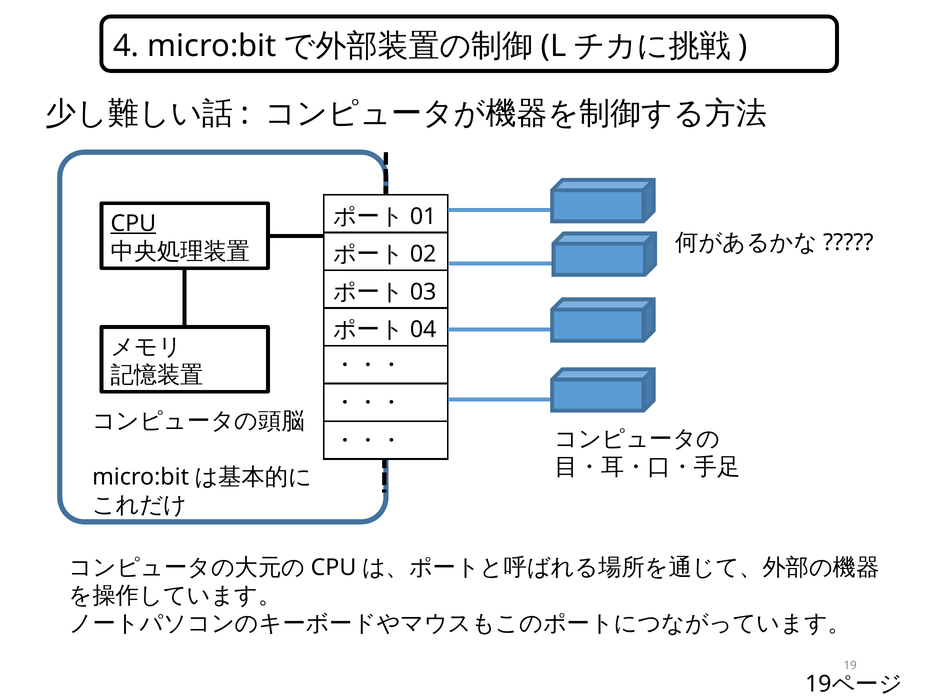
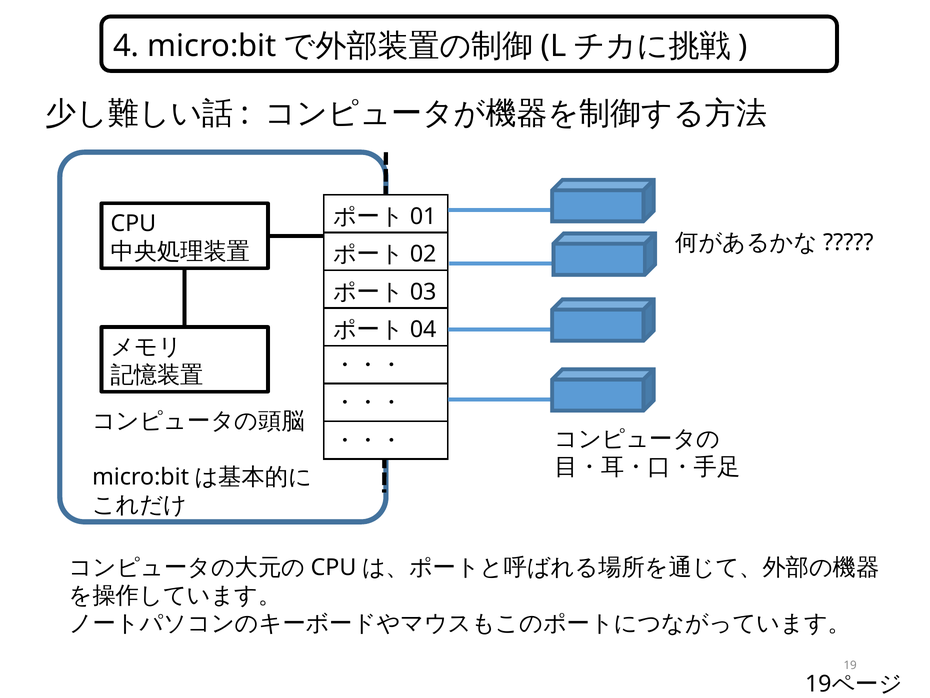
CPU underline: present -> none
